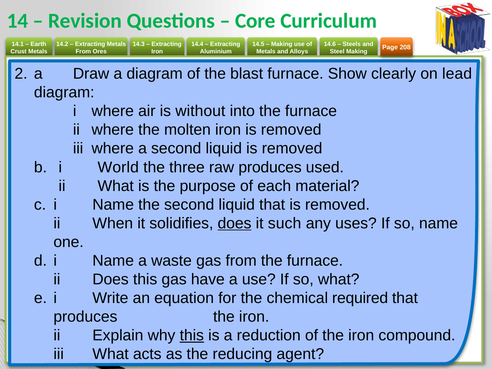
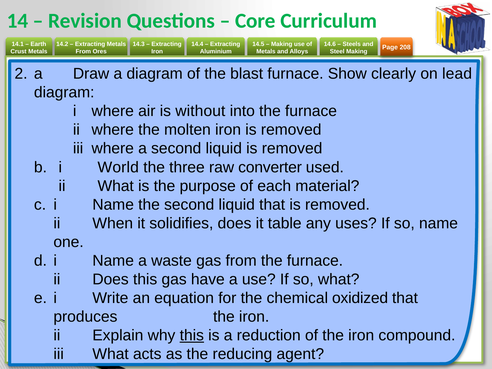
raw produces: produces -> converter
does at (235, 223) underline: present -> none
such: such -> table
required: required -> oxidized
